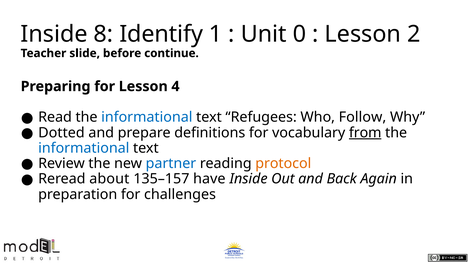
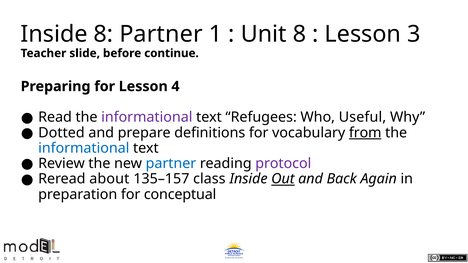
8 Identify: Identify -> Partner
Unit 0: 0 -> 8
2: 2 -> 3
informational at (147, 117) colour: blue -> purple
Follow: Follow -> Useful
protocol colour: orange -> purple
have: have -> class
Out underline: none -> present
challenges: challenges -> conceptual
